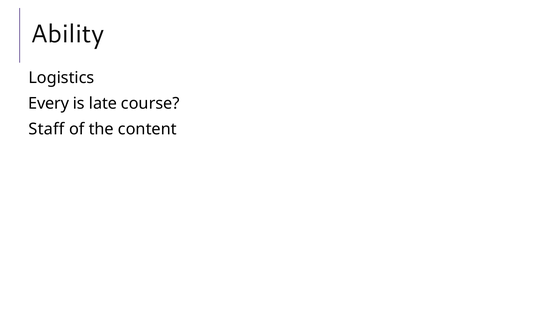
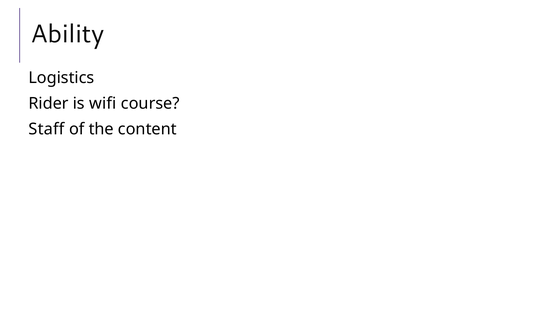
Every: Every -> Rider
late: late -> wifi
